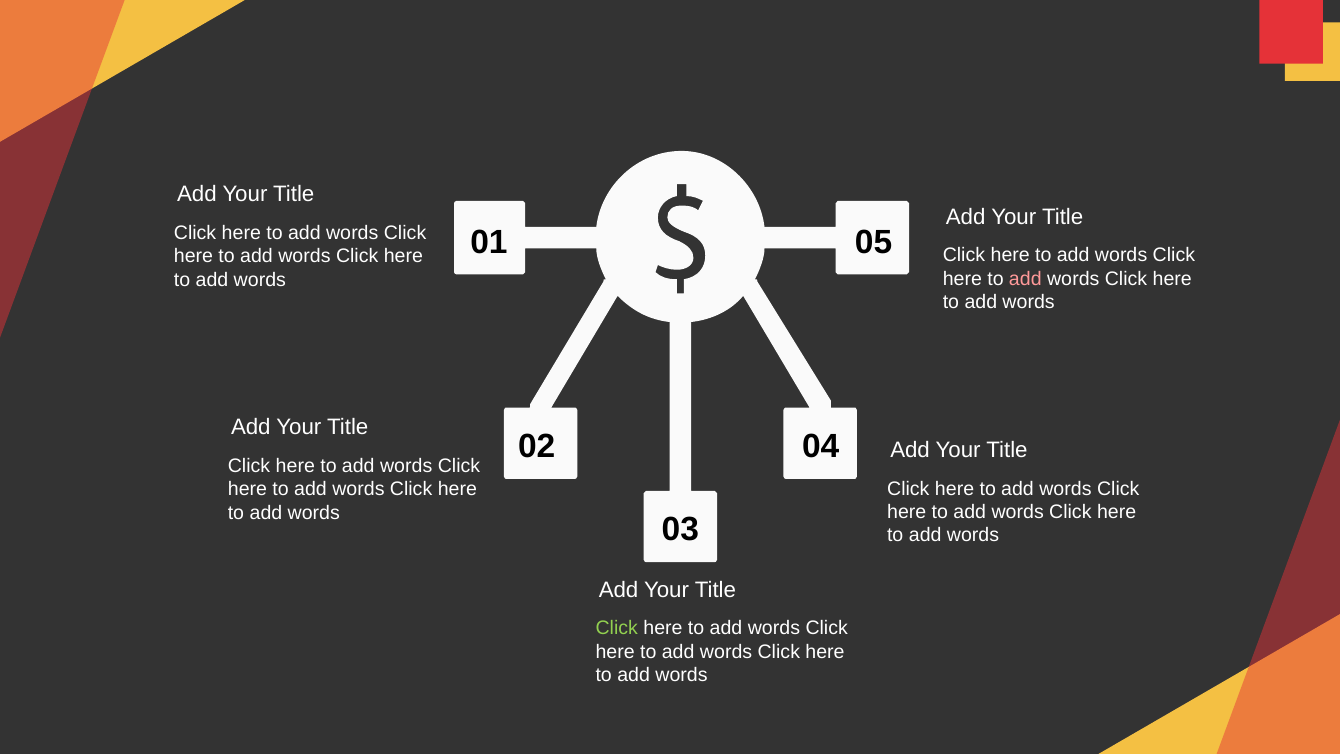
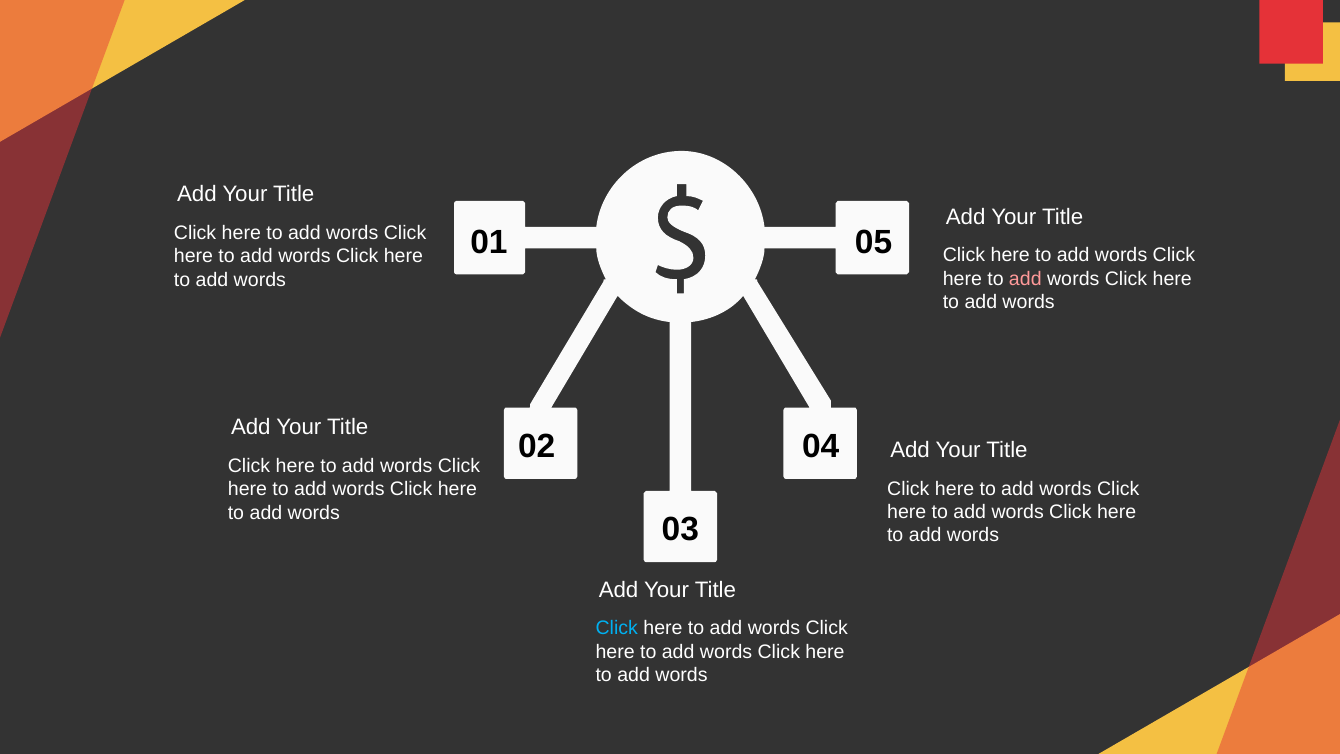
Click at (617, 628) colour: light green -> light blue
